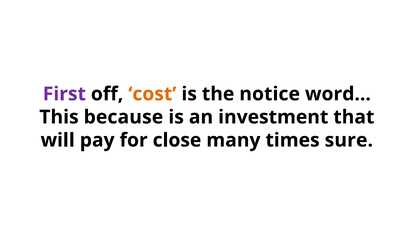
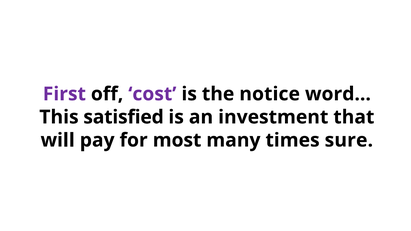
cost colour: orange -> purple
because: because -> satisfied
close: close -> most
